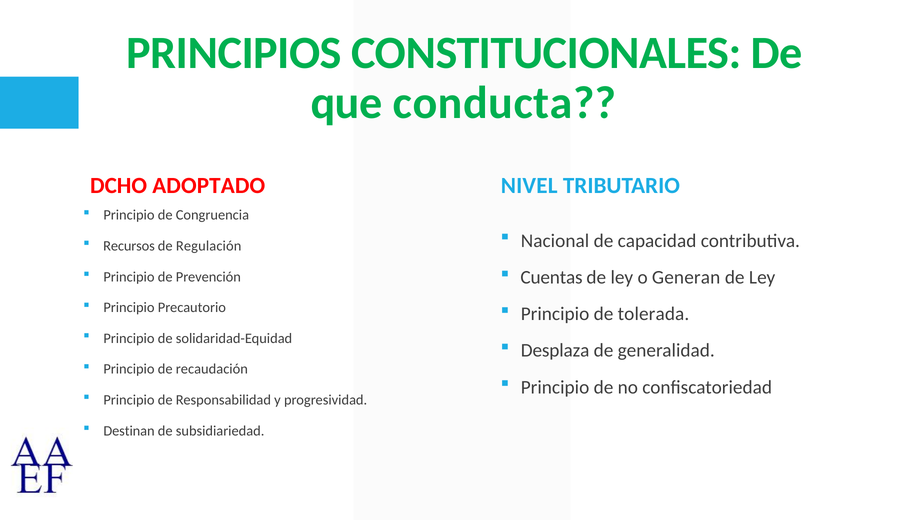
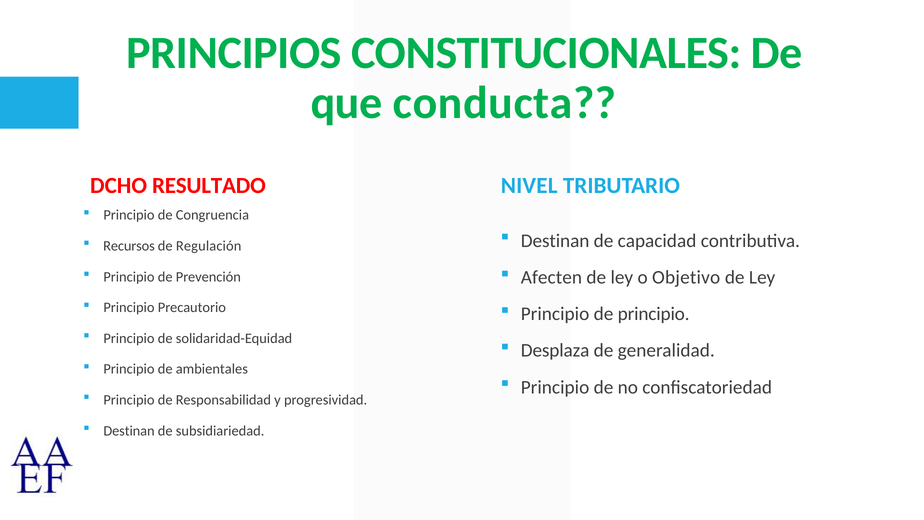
ADOPTADO: ADOPTADO -> RESULTADO
Nacional at (555, 241): Nacional -> Destinan
Cuentas: Cuentas -> Afecten
Generan: Generan -> Objetivo
de tolerada: tolerada -> principio
recaudación: recaudación -> ambientales
